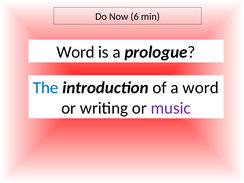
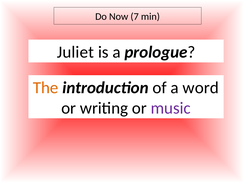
6: 6 -> 7
Word at (76, 52): Word -> Juliet
The colour: blue -> orange
